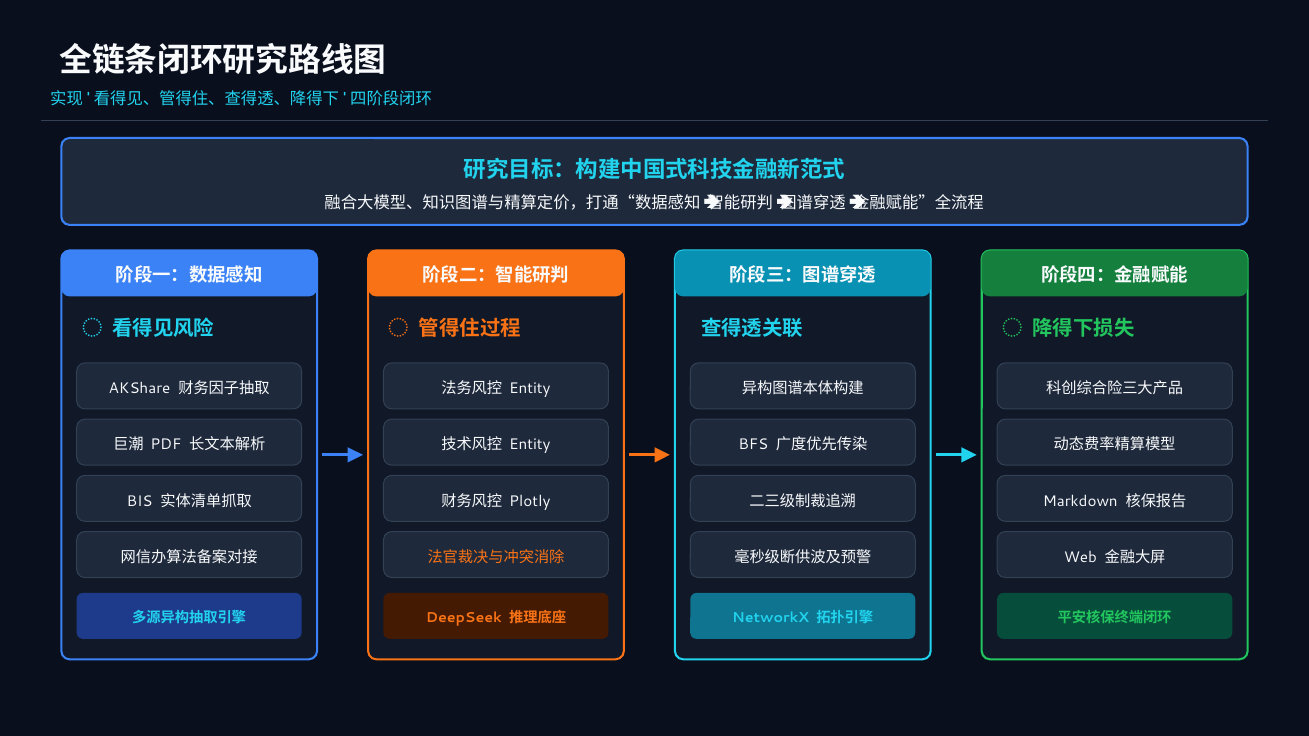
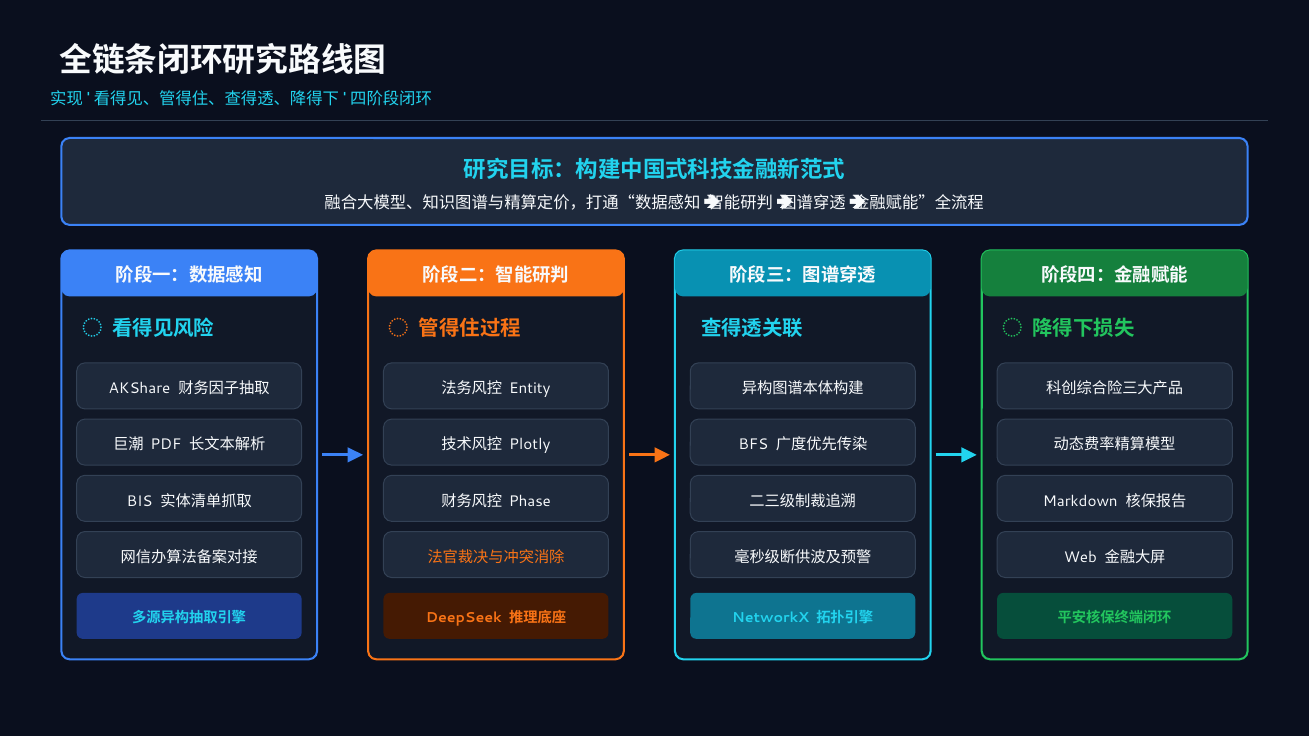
Entity at (530, 445): Entity -> Plotly
Plotly: Plotly -> Phase
